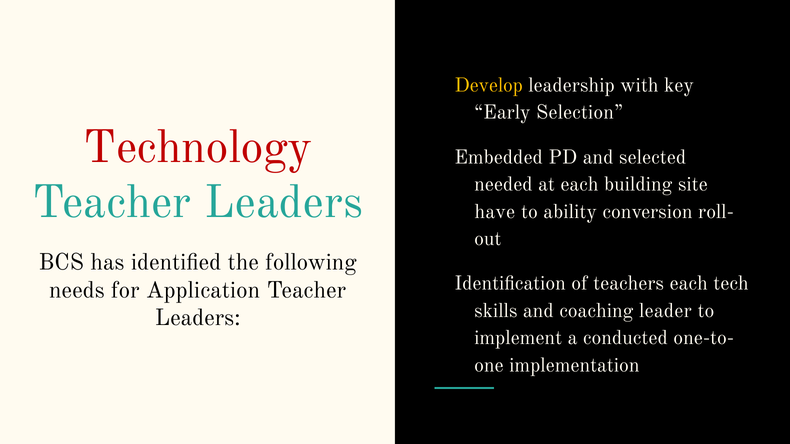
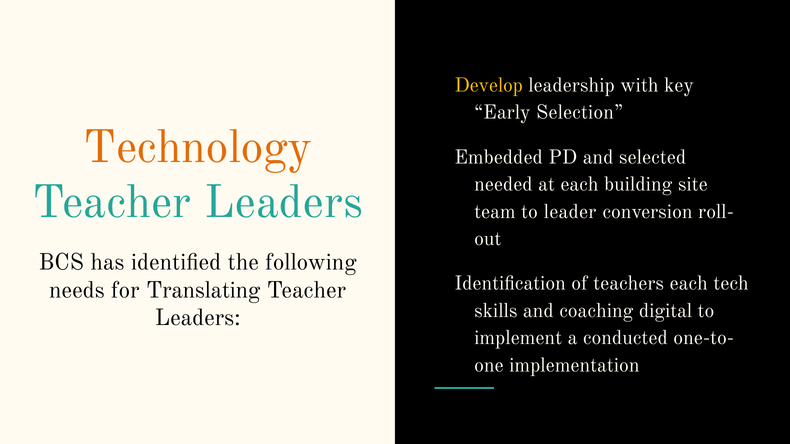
Technology colour: red -> orange
have: have -> team
ability: ability -> leader
Application: Application -> Translating
leader: leader -> digital
